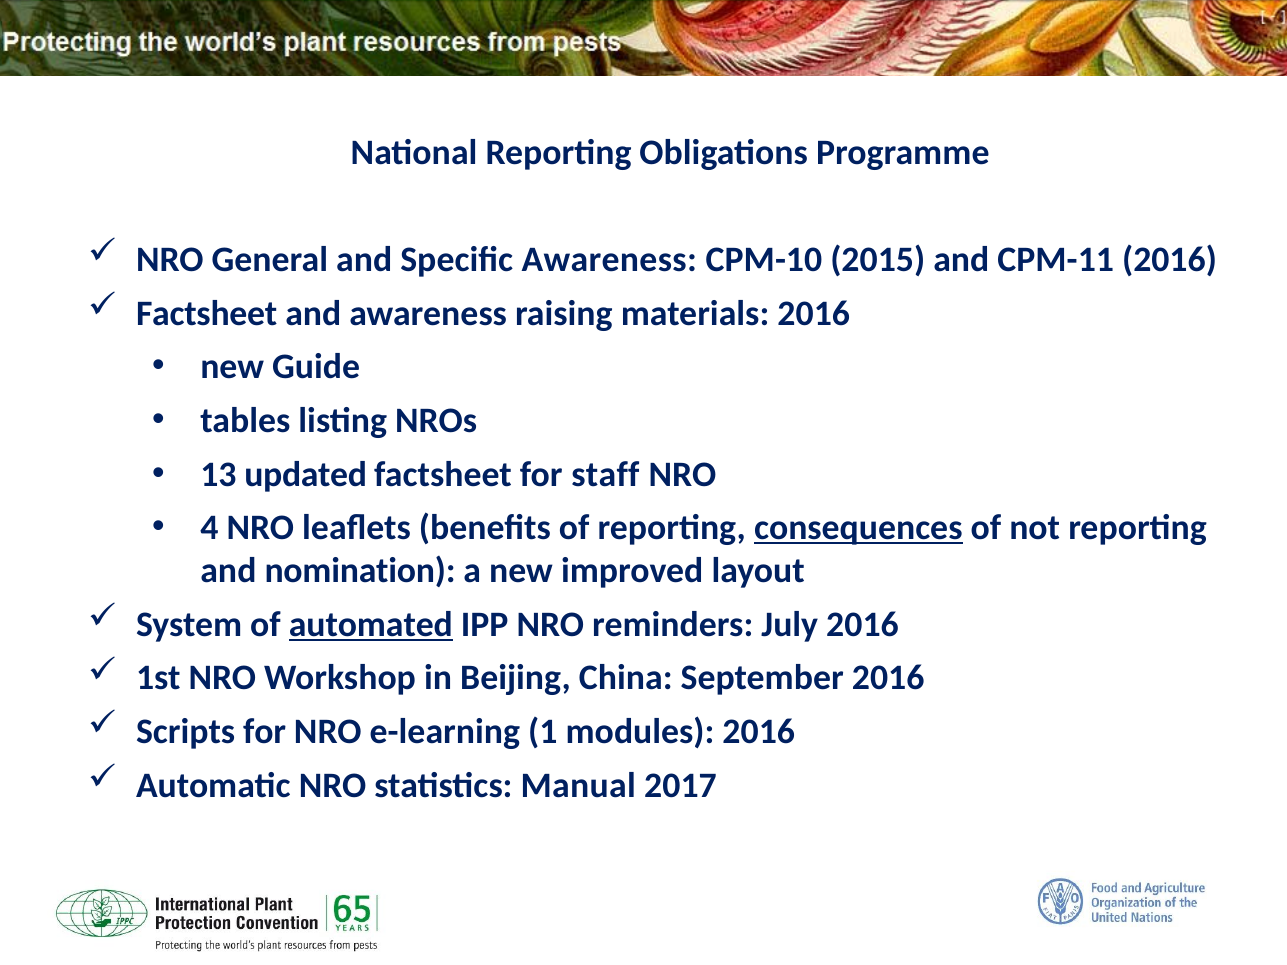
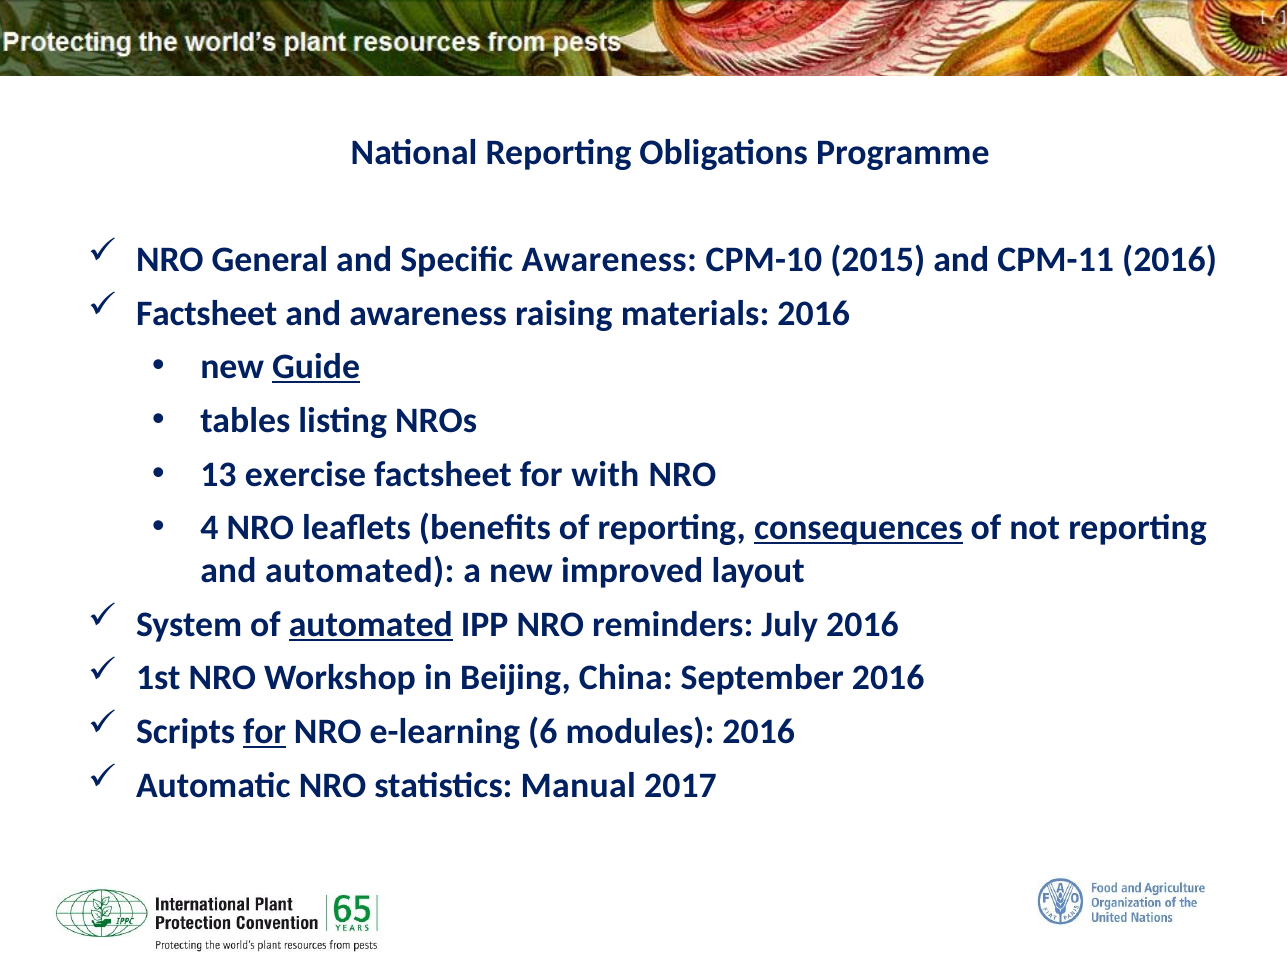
Guide underline: none -> present
updated: updated -> exercise
staff: staff -> with
and nomination: nomination -> automated
for at (265, 732) underline: none -> present
1: 1 -> 6
